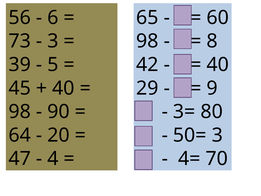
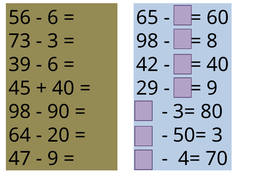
5 at (53, 65): 5 -> 6
4 at (53, 159): 4 -> 9
